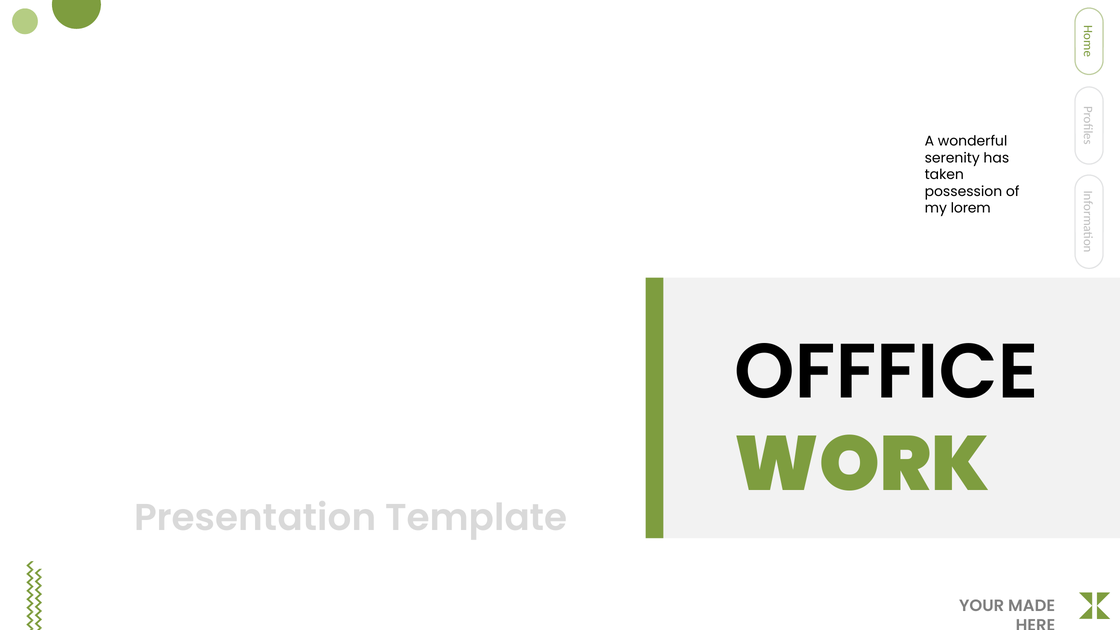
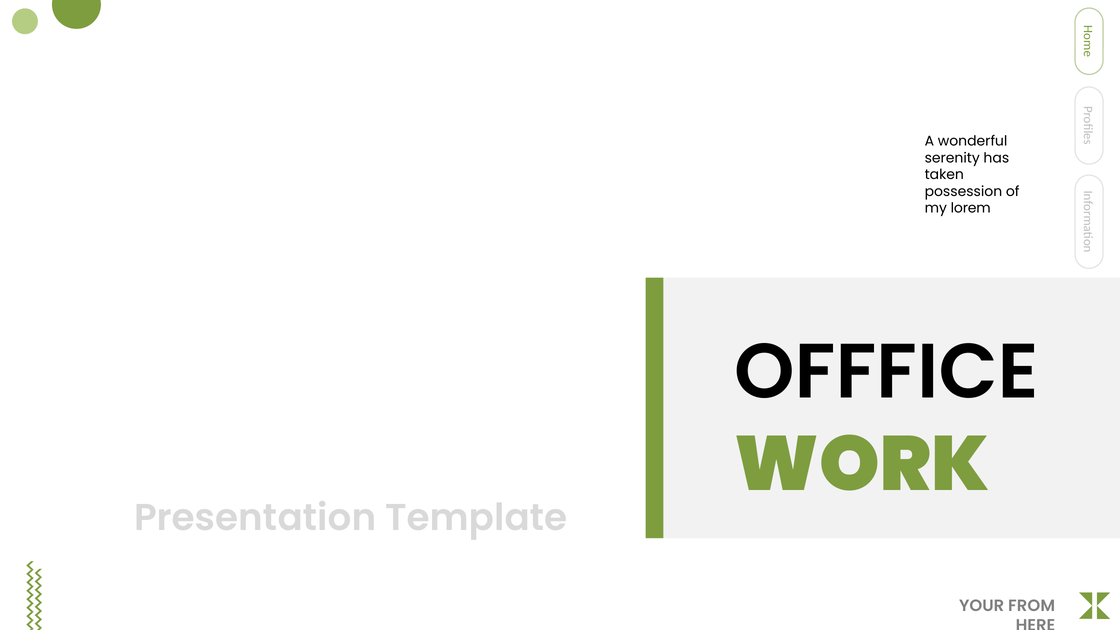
MADE: MADE -> FROM
